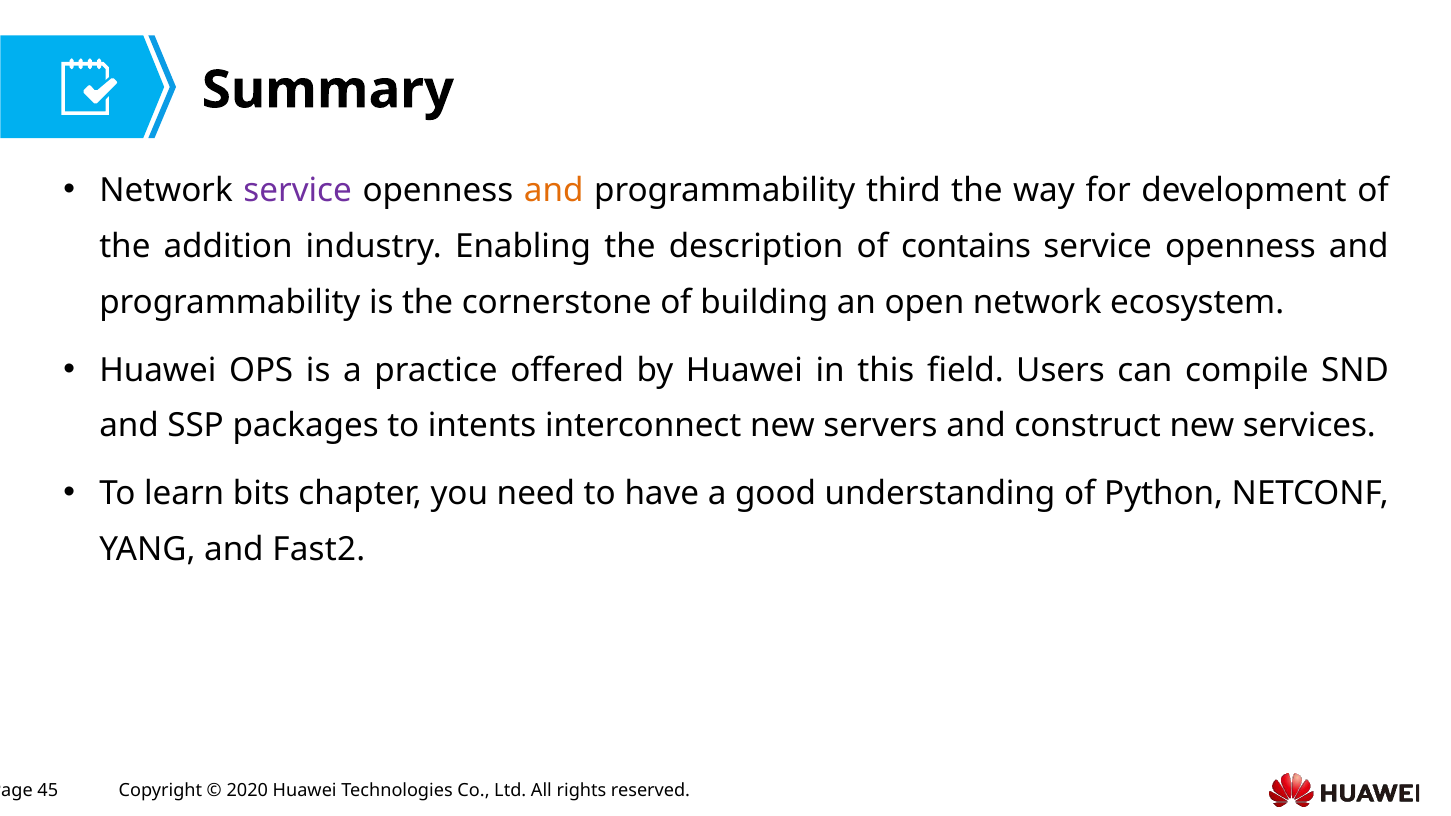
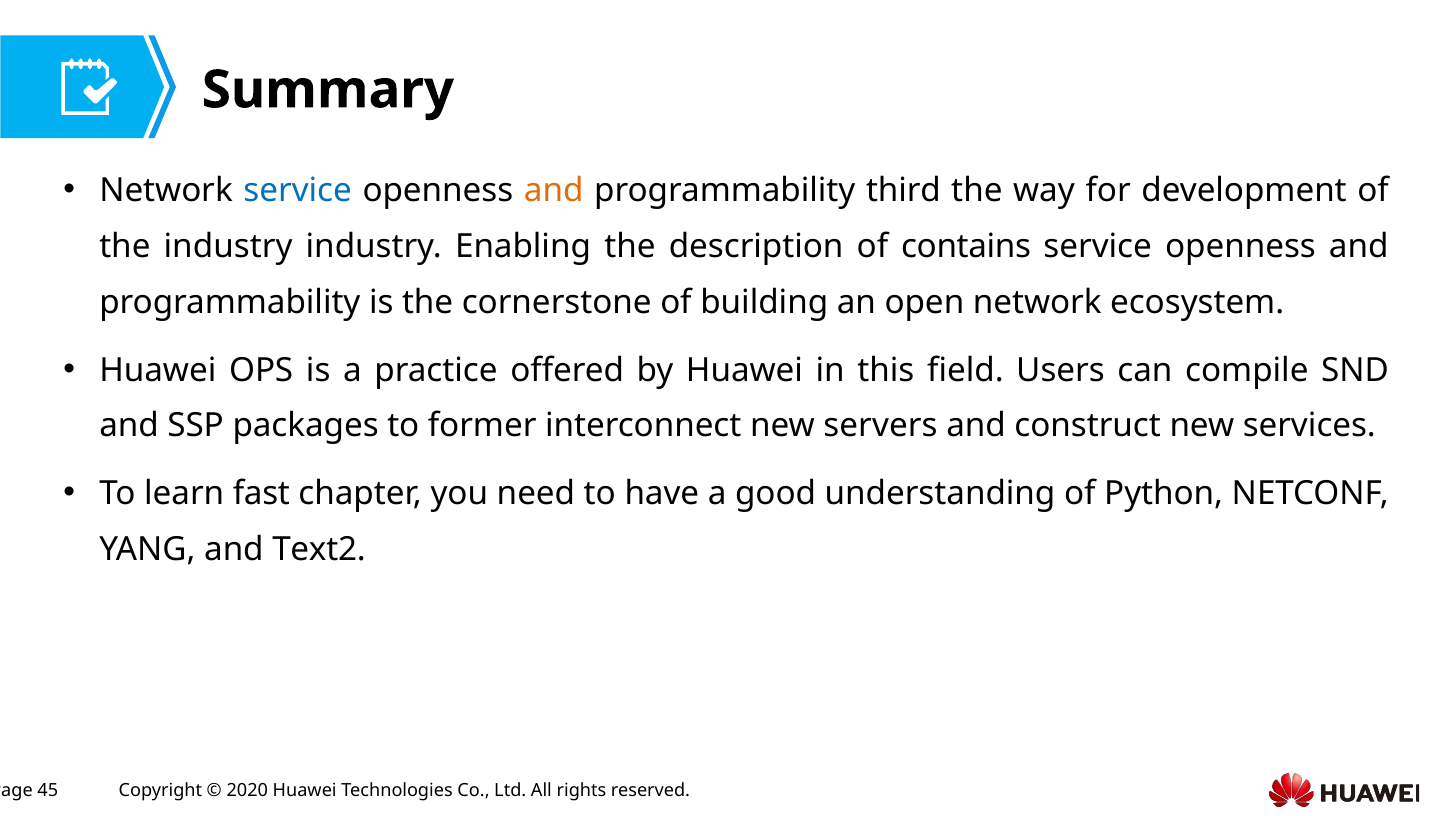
service at (298, 191) colour: purple -> blue
the addition: addition -> industry
intents: intents -> former
bits: bits -> fast
Fast2: Fast2 -> Text2
